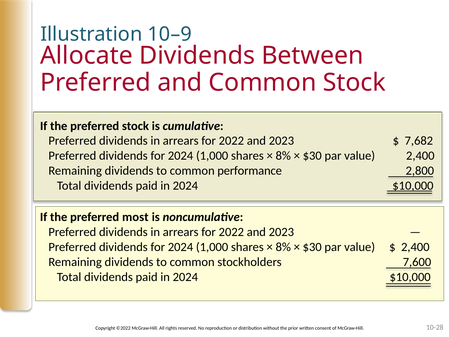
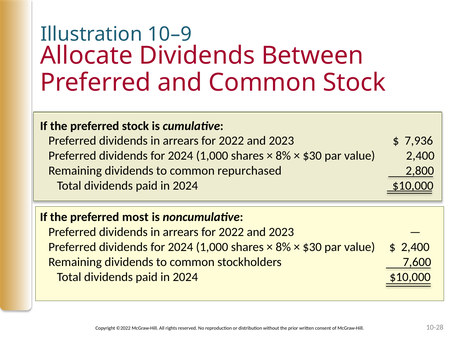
7,682: 7,682 -> 7,936
performance: performance -> repurchased
